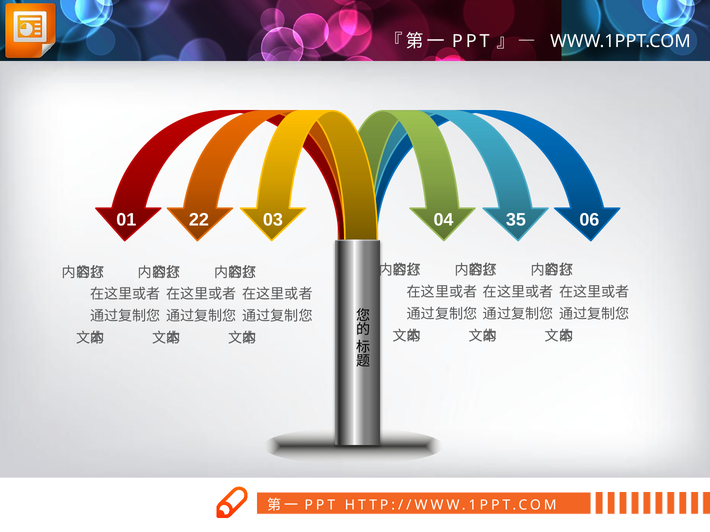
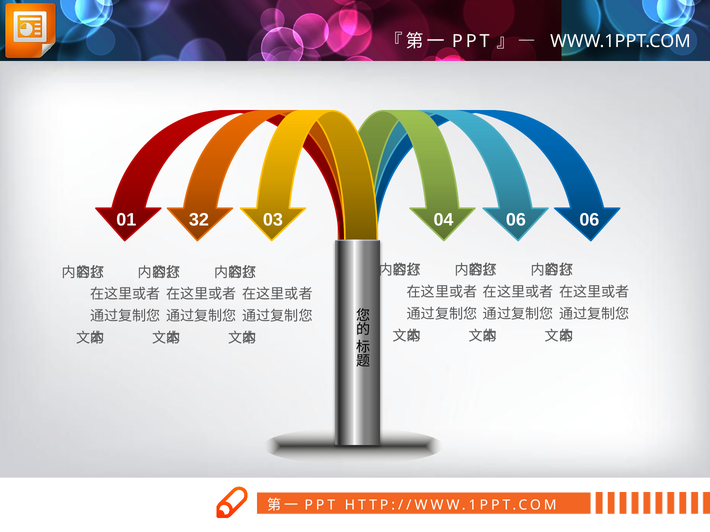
22: 22 -> 32
04 35: 35 -> 06
